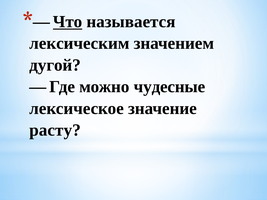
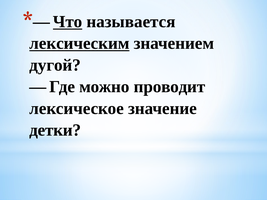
лексическим underline: none -> present
чудесные: чудесные -> проводит
расту: расту -> детки
